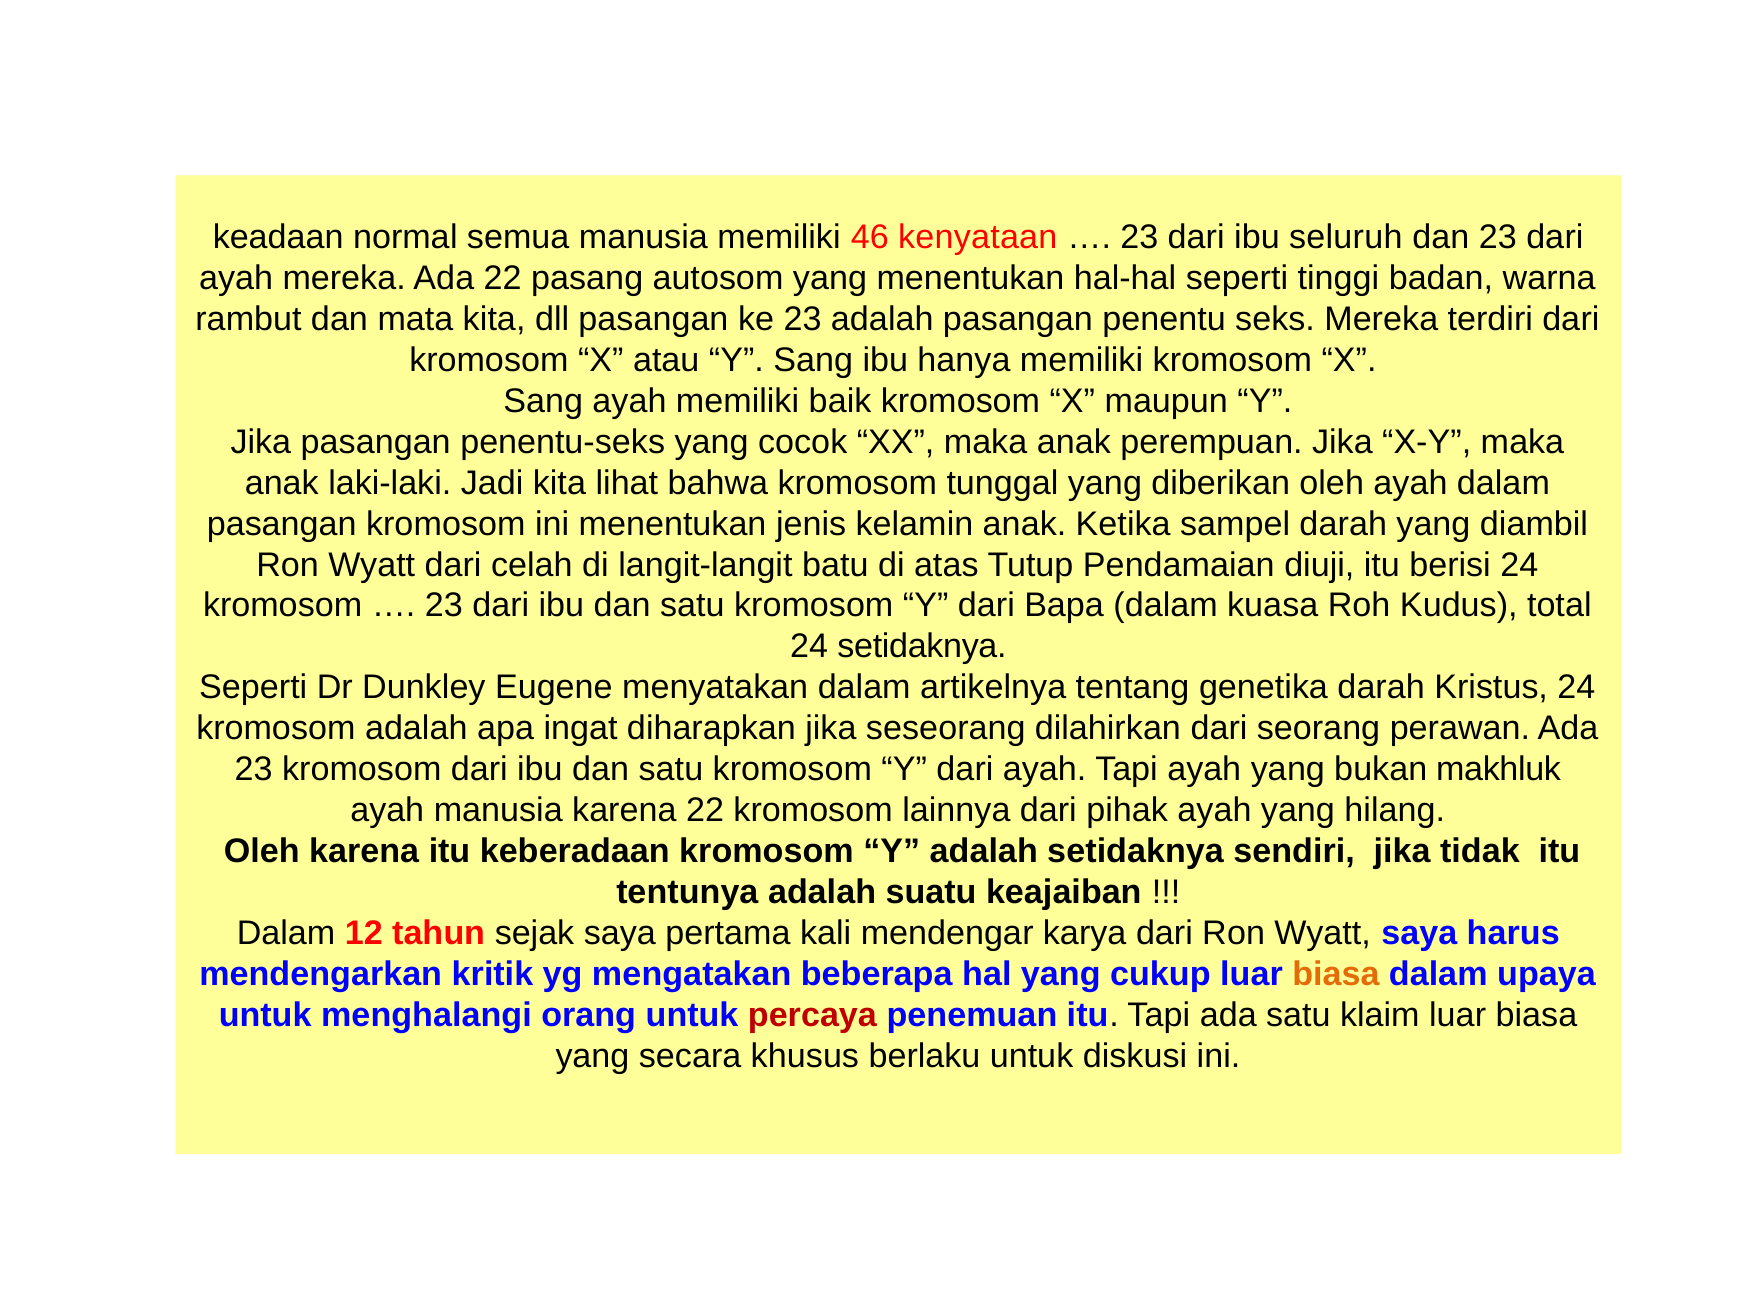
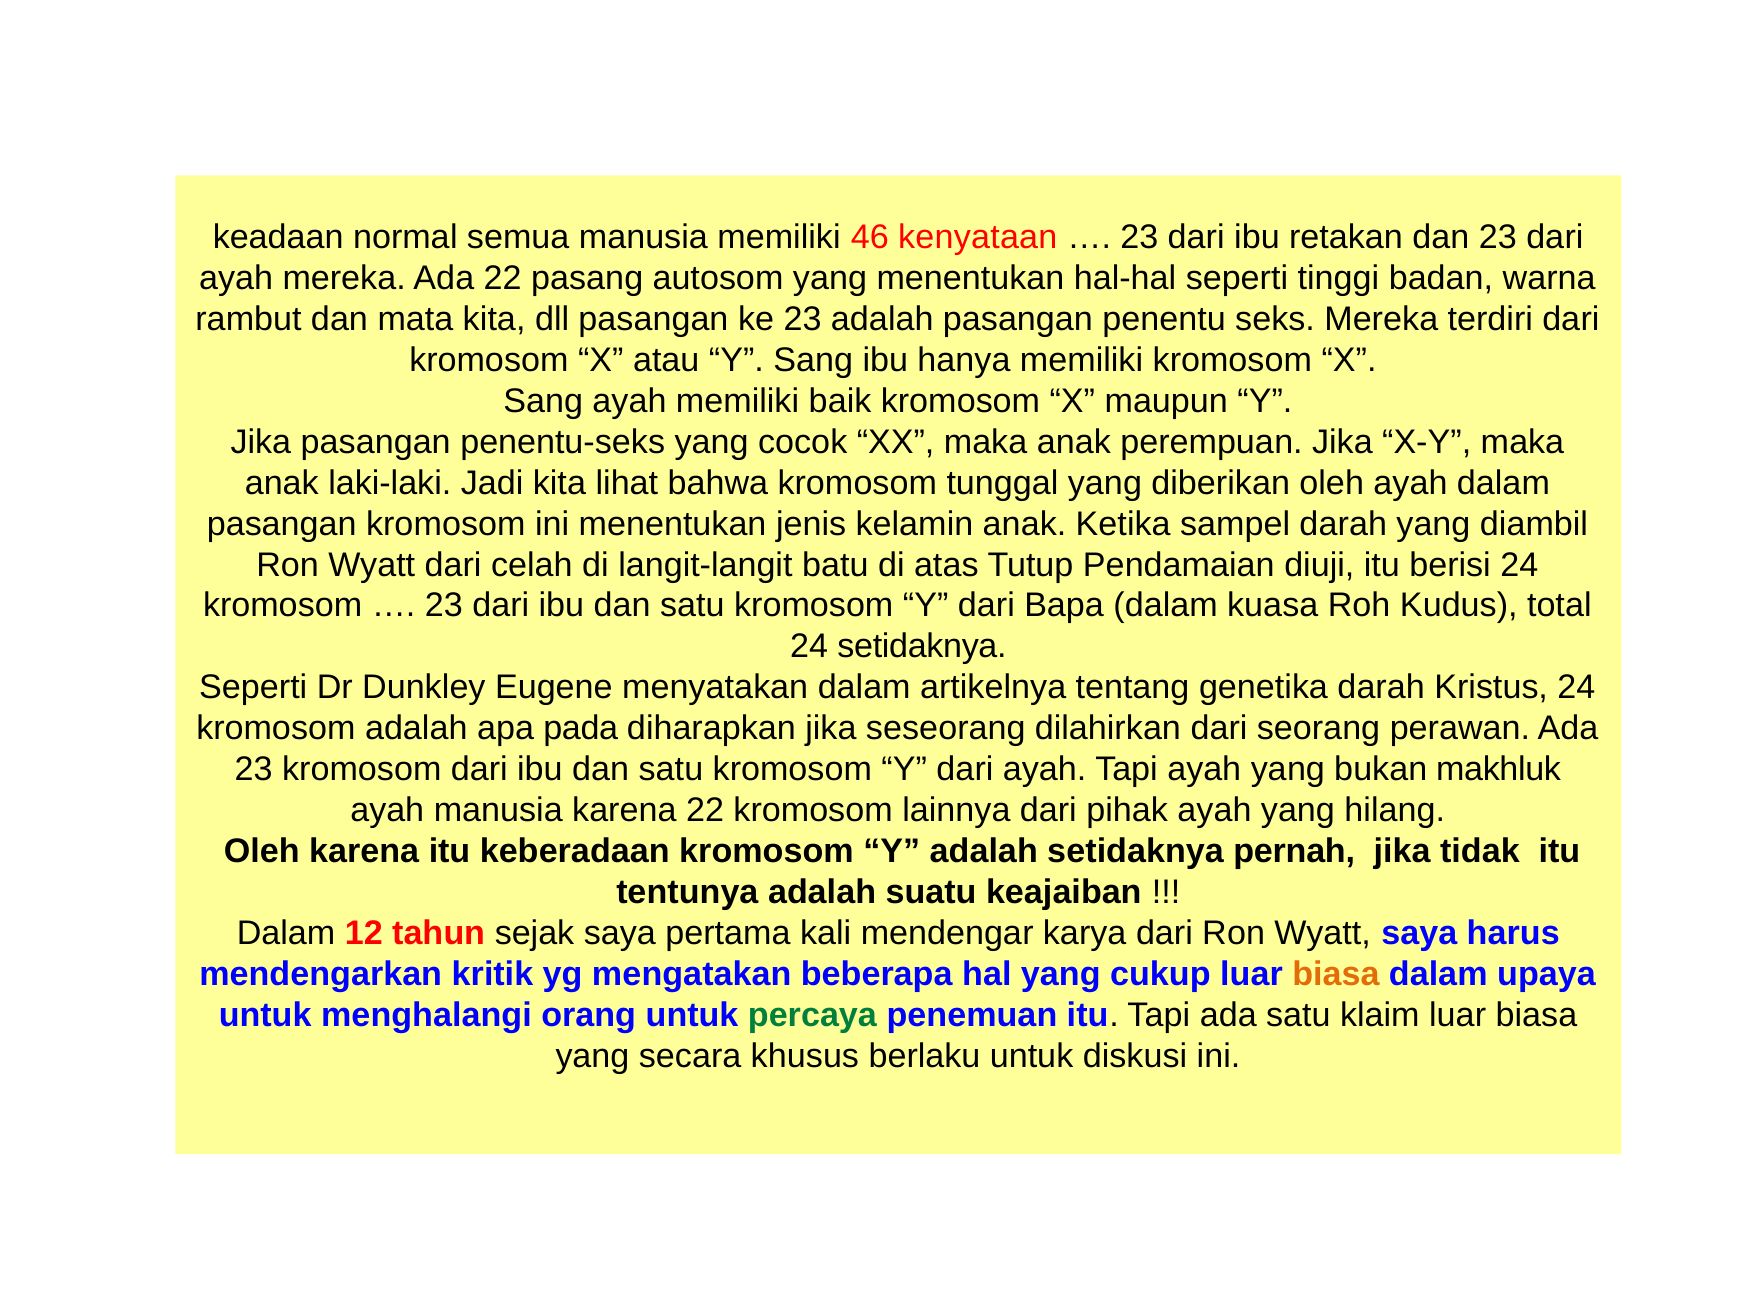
seluruh: seluruh -> retakan
ingat: ingat -> pada
sendiri: sendiri -> pernah
percaya colour: red -> green
